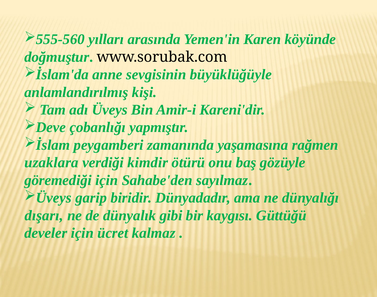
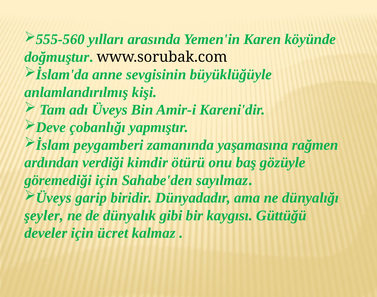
uzaklara: uzaklara -> ardından
dışarı: dışarı -> şeyler
